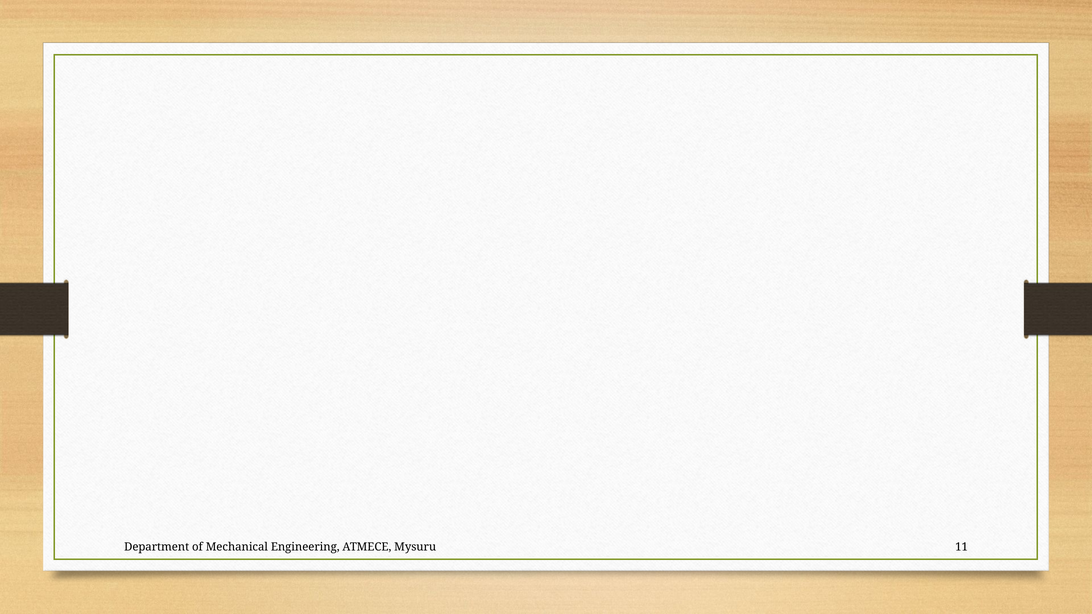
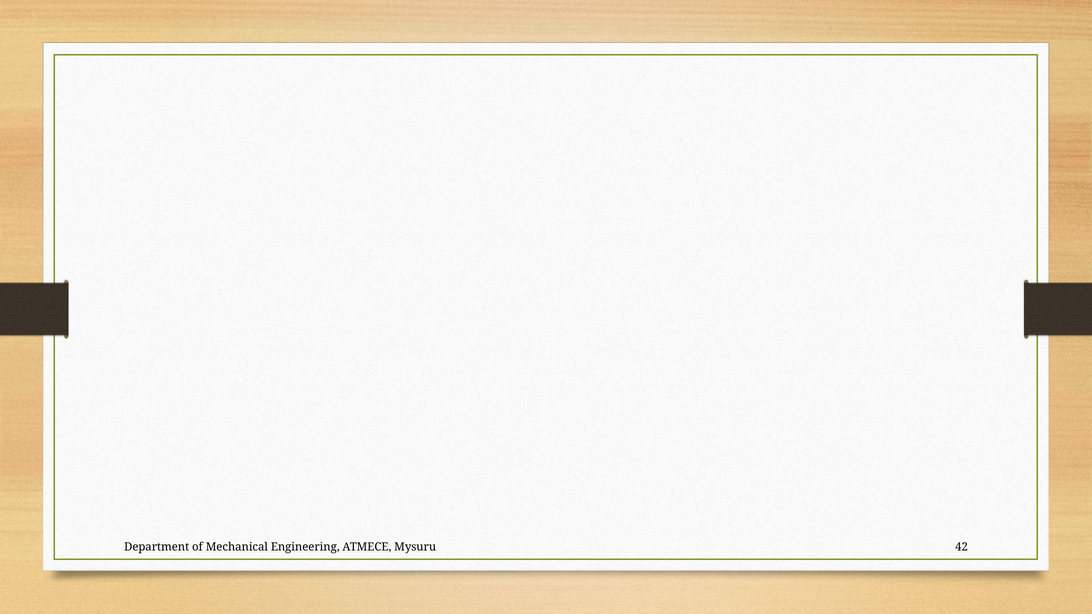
11: 11 -> 42
